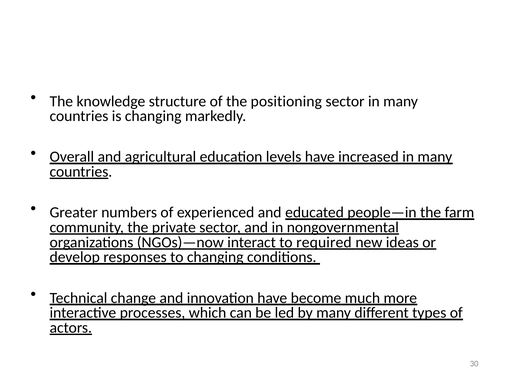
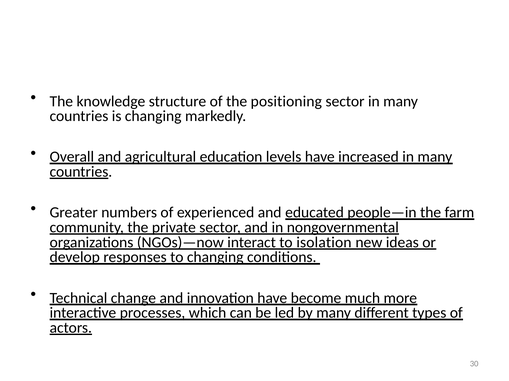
required: required -> isolation
